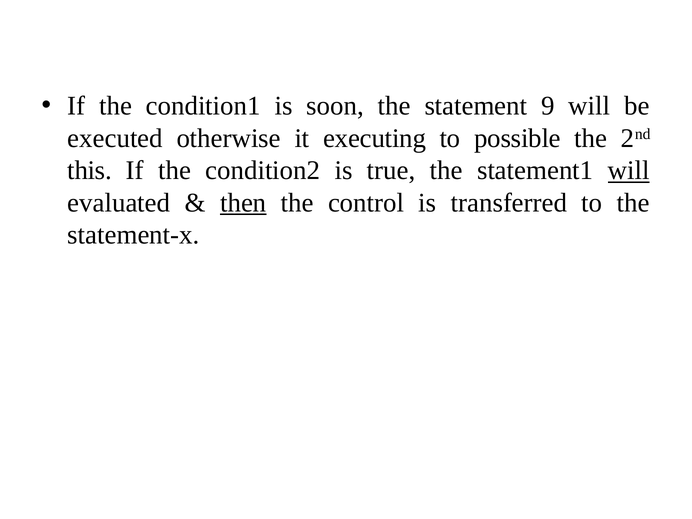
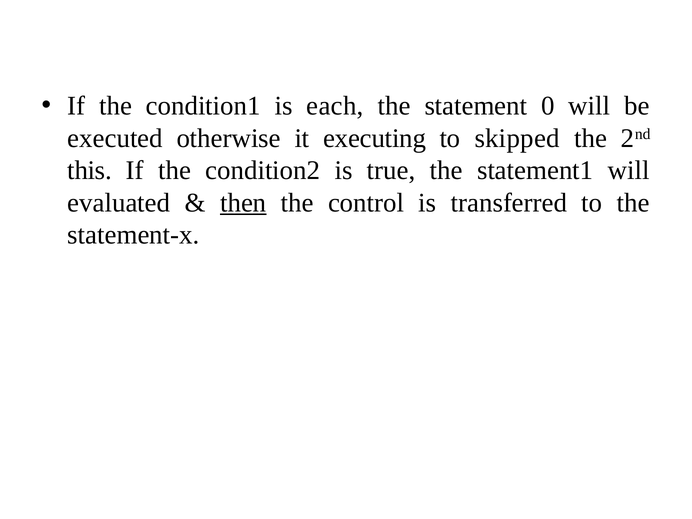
soon: soon -> each
9: 9 -> 0
possible: possible -> skipped
will at (629, 170) underline: present -> none
